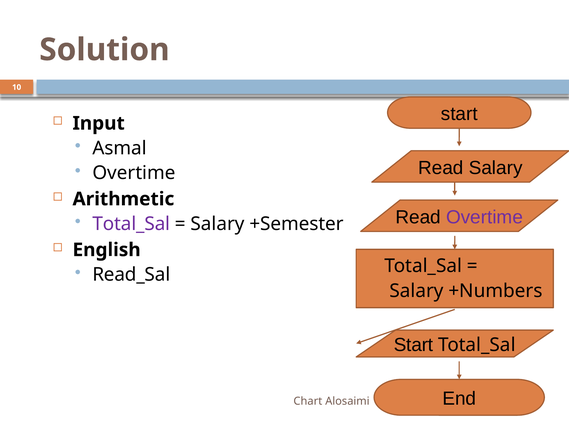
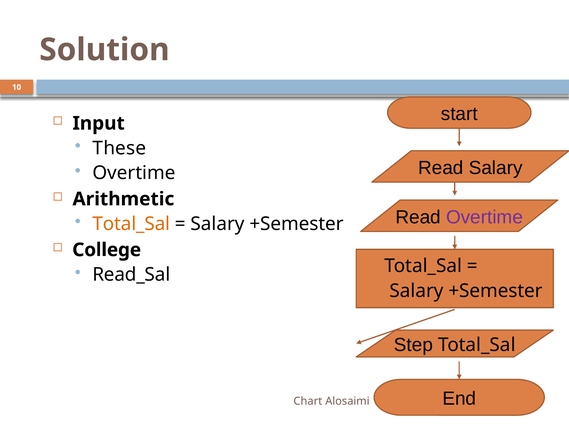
Asmal: Asmal -> These
Total_Sal at (131, 224) colour: purple -> orange
English: English -> College
+Numbers at (495, 291): +Numbers -> +Semester
Start at (414, 345): Start -> Step
